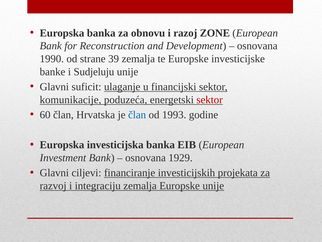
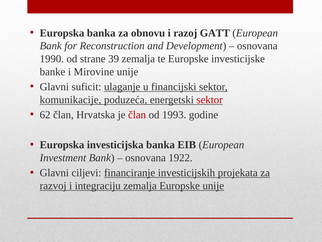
ZONE: ZONE -> GATT
Sudjeluju: Sudjeluju -> Mirovine
60: 60 -> 62
član at (137, 115) colour: blue -> red
1929: 1929 -> 1922
